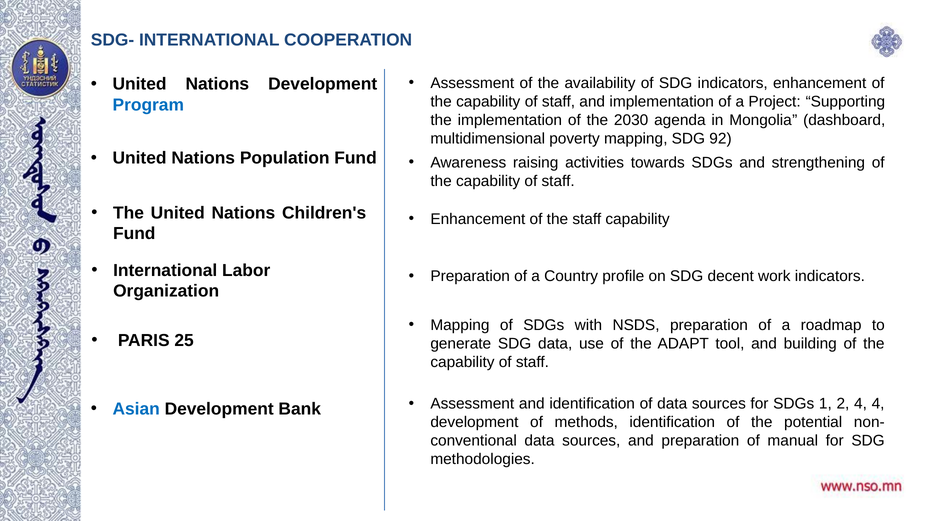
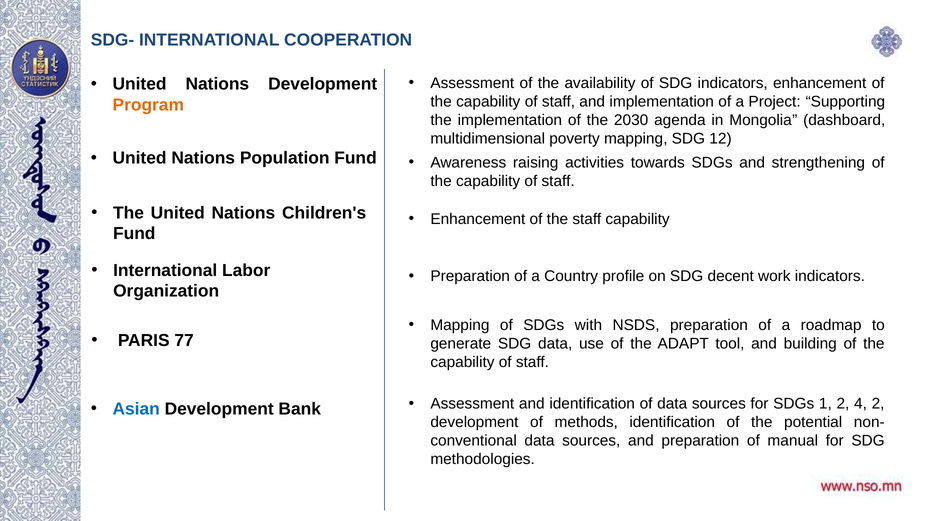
Program colour: blue -> orange
92: 92 -> 12
25: 25 -> 77
4 4: 4 -> 2
